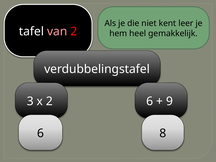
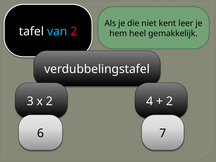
van colour: pink -> light blue
2 6: 6 -> 4
9 at (170, 101): 9 -> 2
8: 8 -> 7
